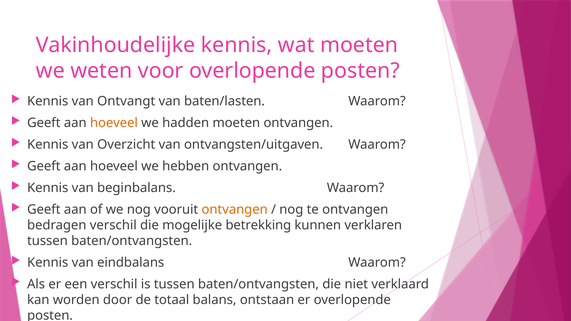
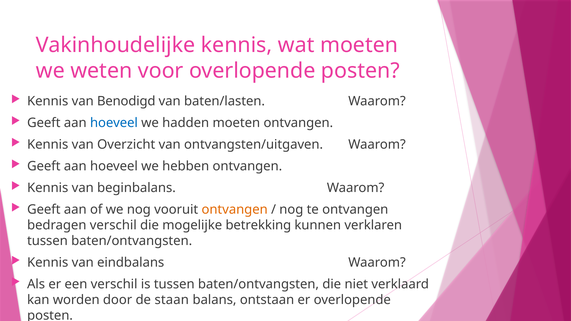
Ontvangt: Ontvangt -> Benodigd
hoeveel at (114, 123) colour: orange -> blue
totaal: totaal -> staan
